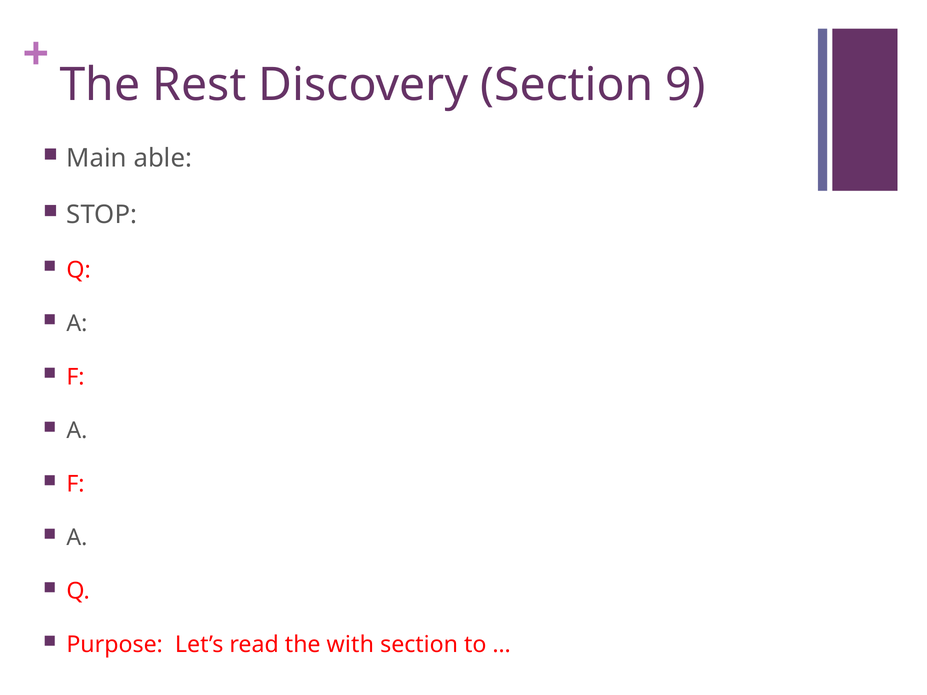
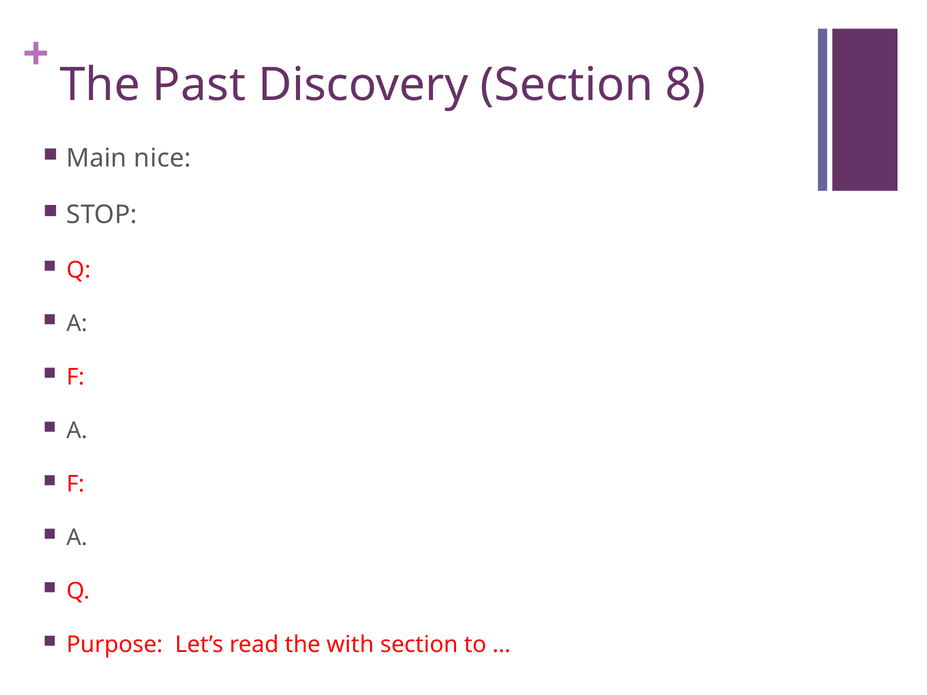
Rest: Rest -> Past
9: 9 -> 8
able: able -> nice
